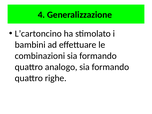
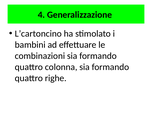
analogo: analogo -> colonna
